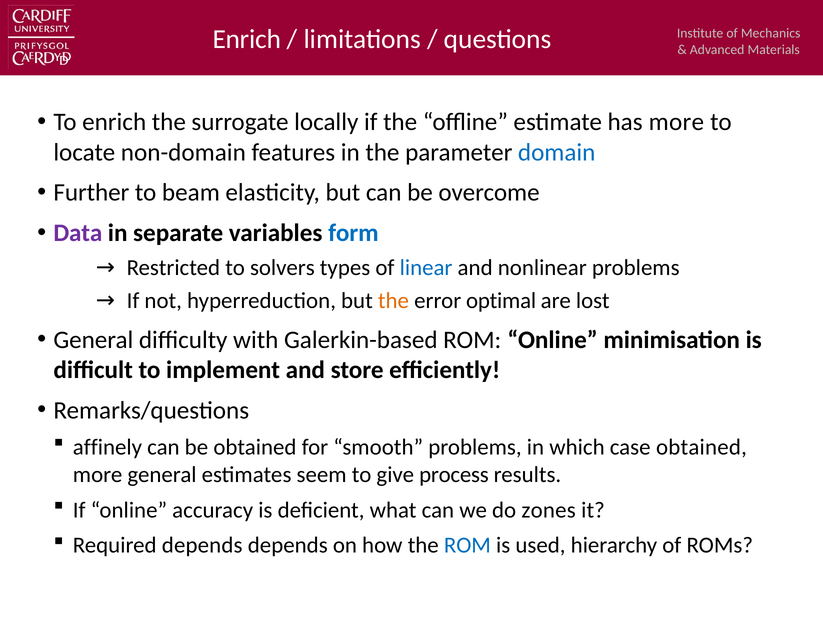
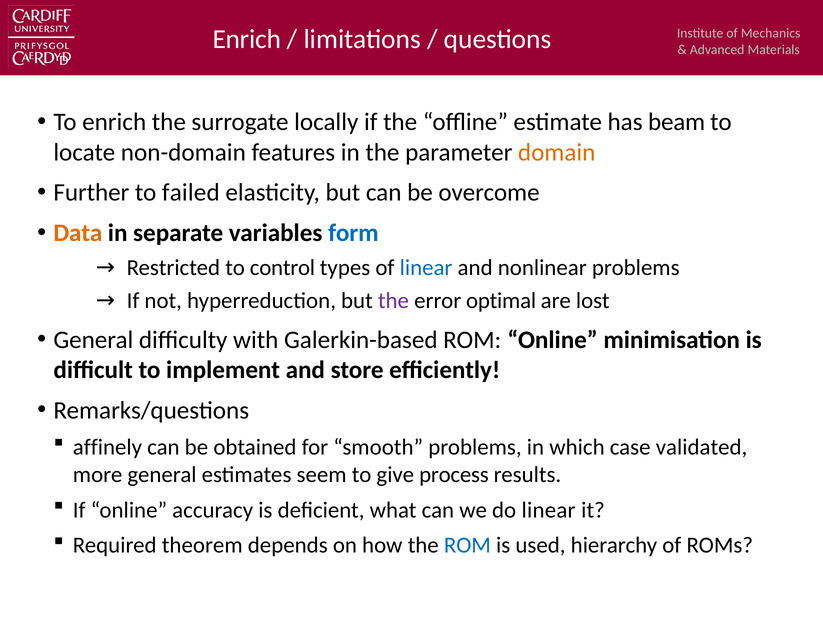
has more: more -> beam
domain colour: blue -> orange
beam: beam -> failed
Data colour: purple -> orange
solvers: solvers -> control
the at (393, 301) colour: orange -> purple
case obtained: obtained -> validated
do zones: zones -> linear
Required depends: depends -> theorem
